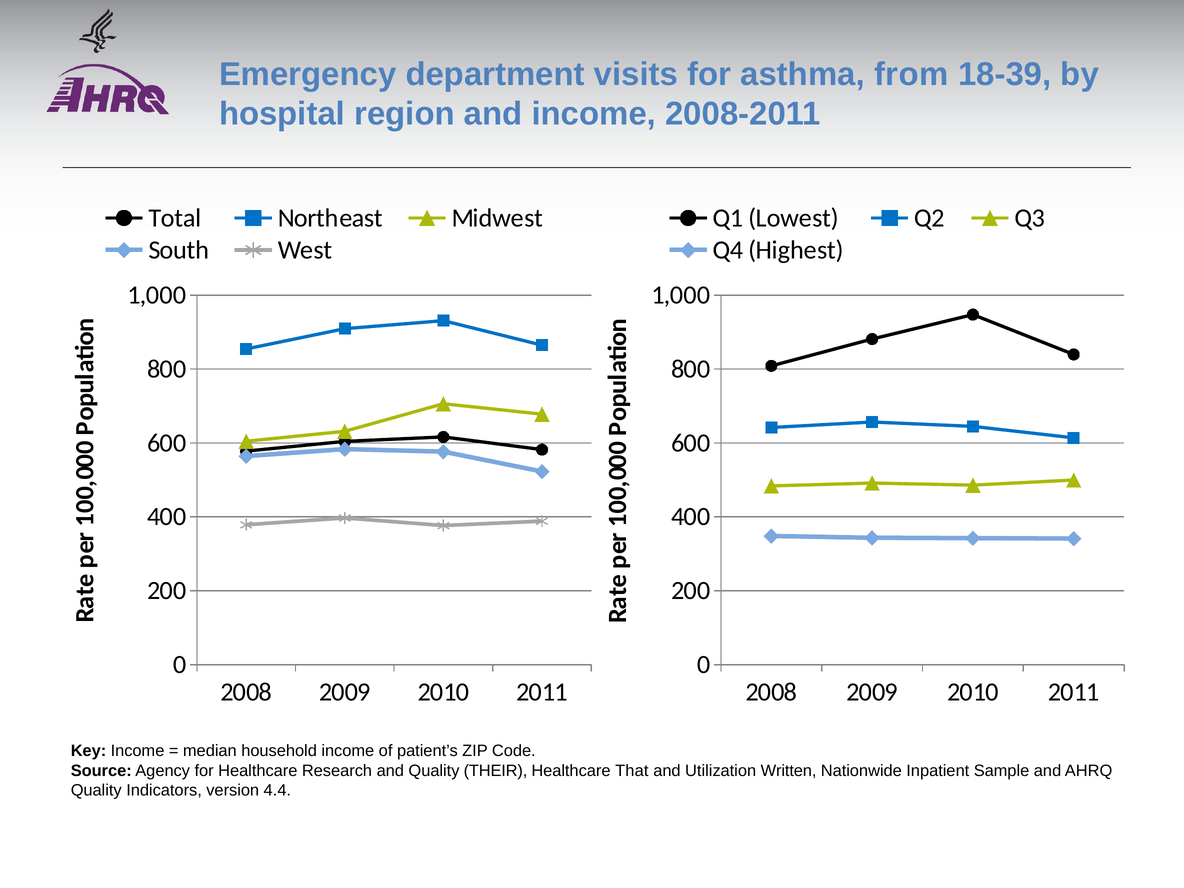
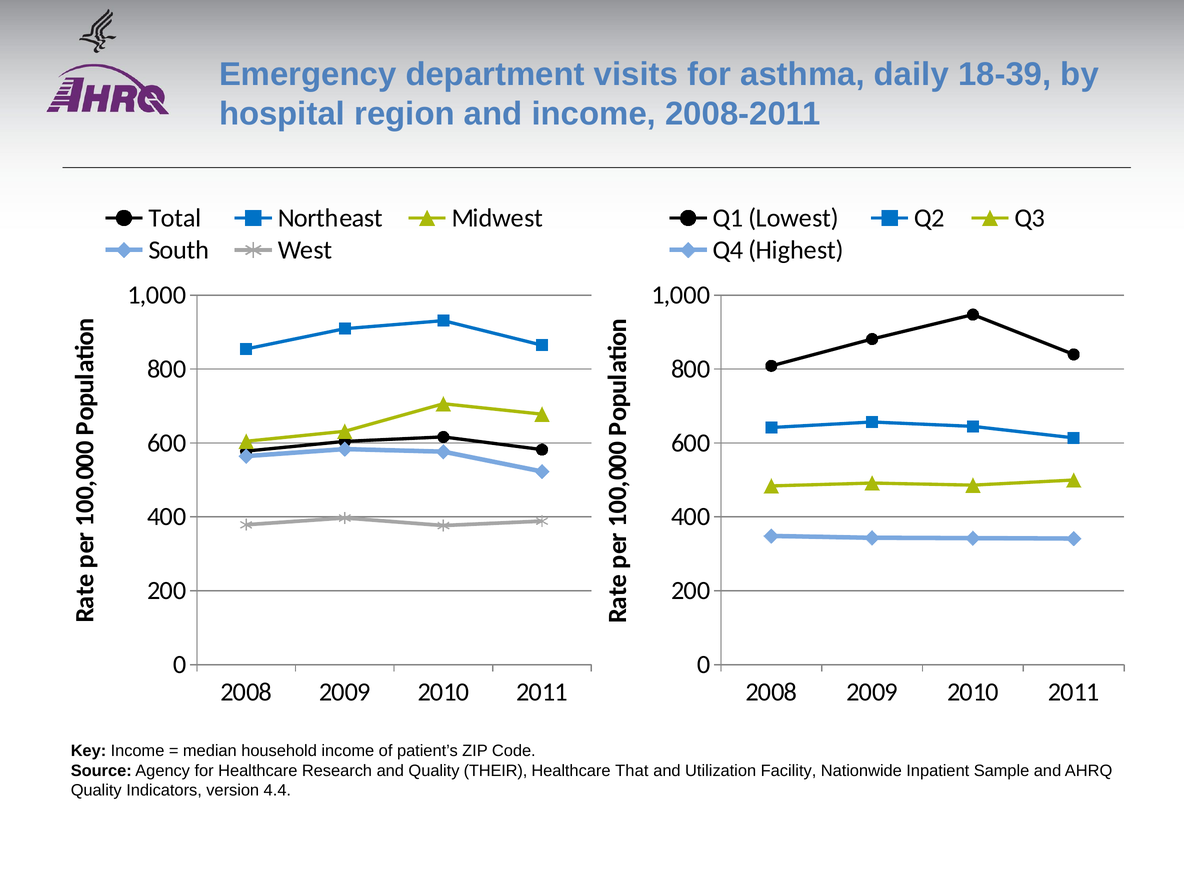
from: from -> daily
Written: Written -> Facility
